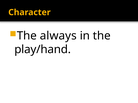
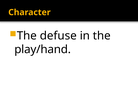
always: always -> defuse
